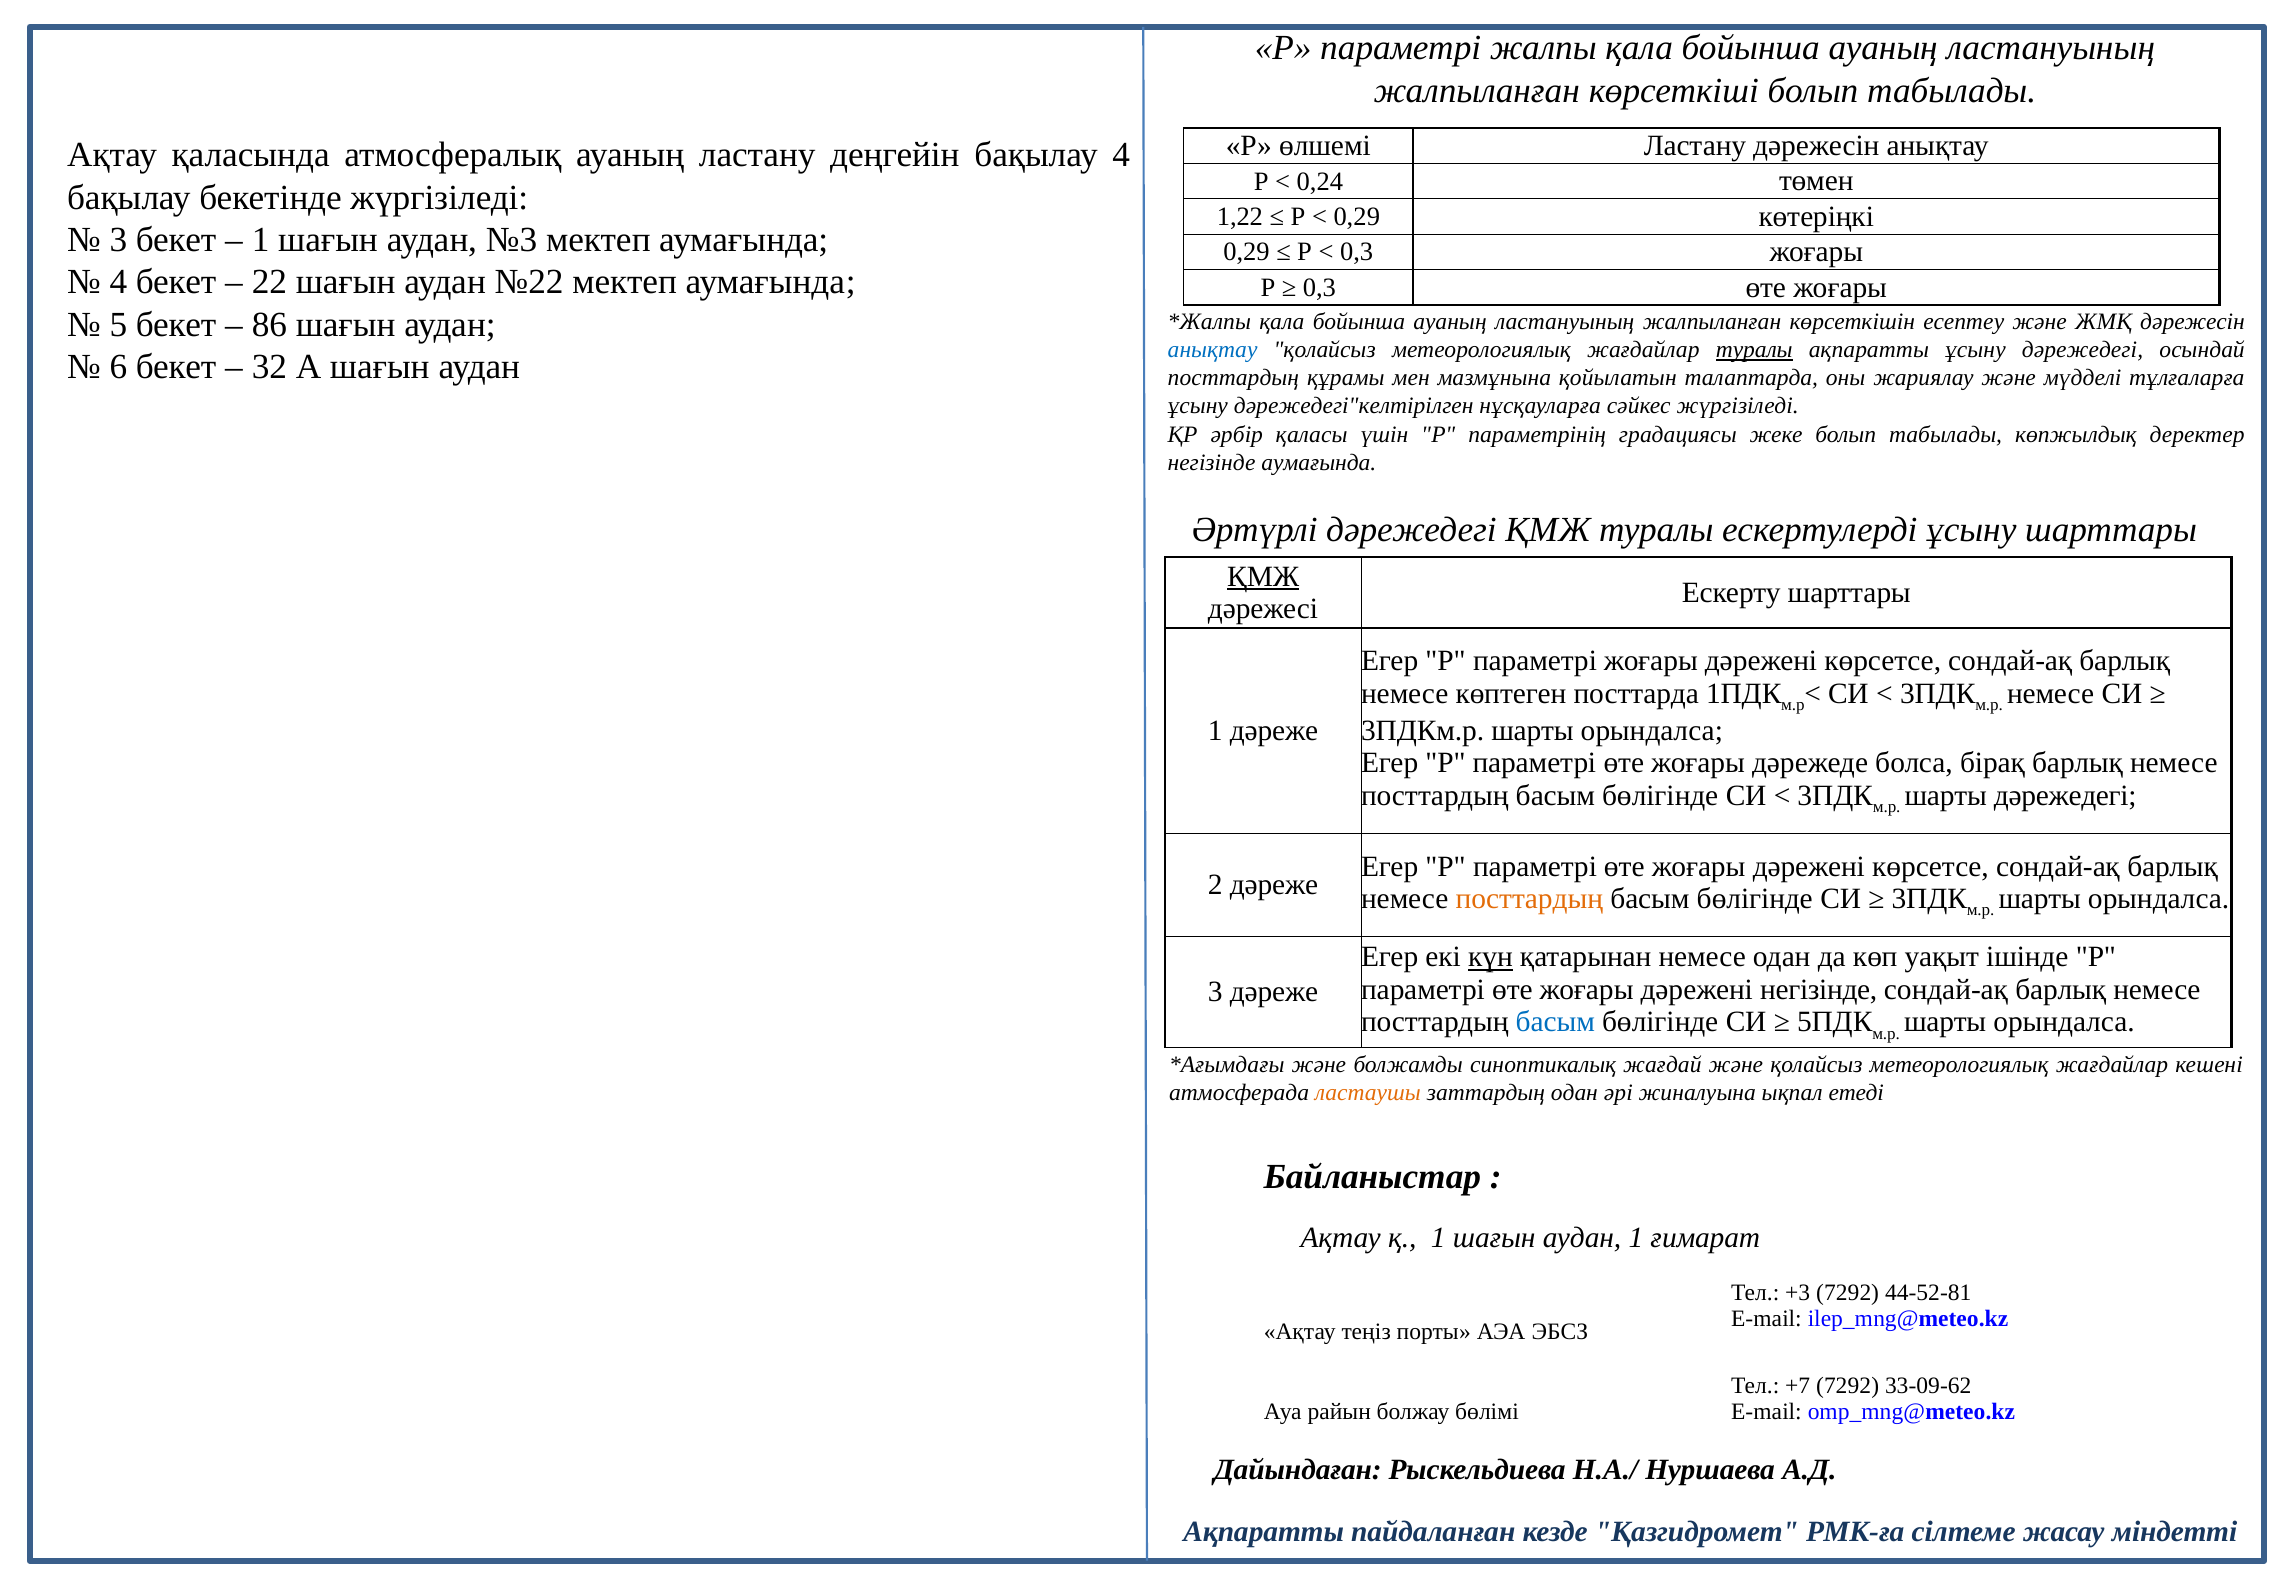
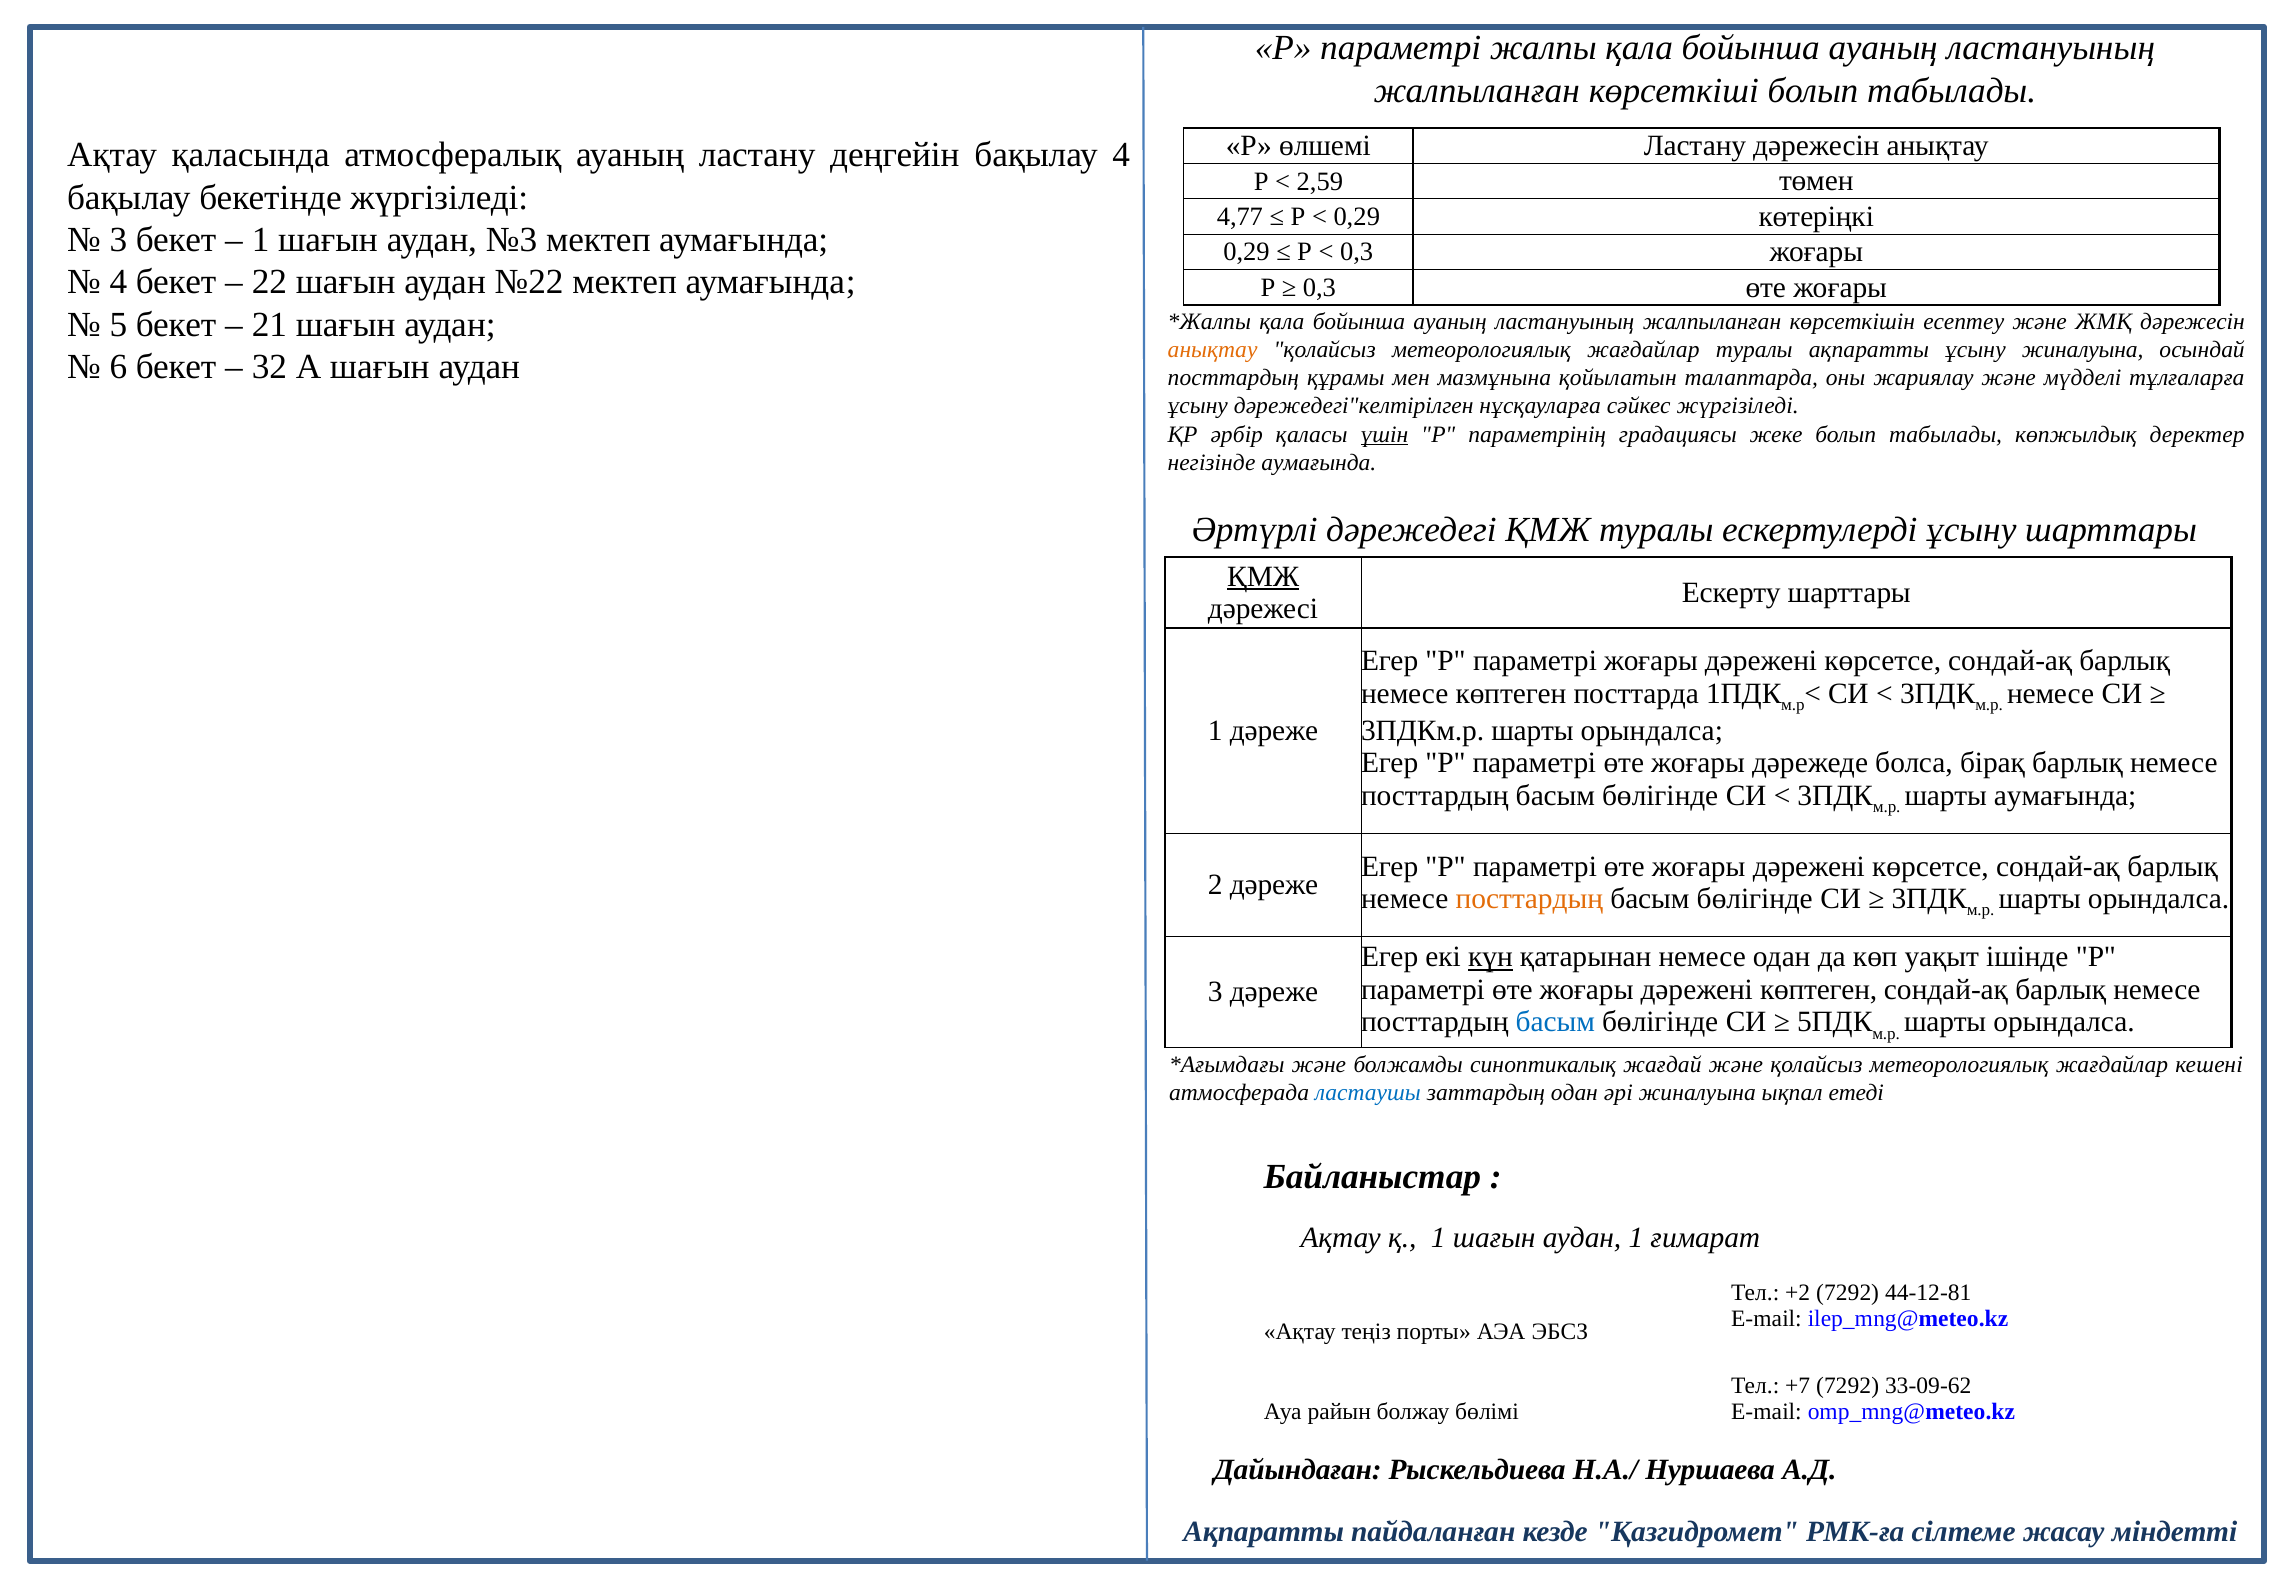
0,24: 0,24 -> 2,59
1,22: 1,22 -> 4,77
86: 86 -> 21
анықтау at (1213, 350) colour: blue -> orange
туралы at (1754, 350) underline: present -> none
ұсыну дәрежедегі: дәрежедегі -> жиналуына
үшін underline: none -> present
шарты дәрежедегі: дәрежедегі -> аумағында
дәрежені негізінде: негізінде -> көптеген
ластаушы colour: orange -> blue
+3: +3 -> +2
44-52-81: 44-52-81 -> 44-12-81
